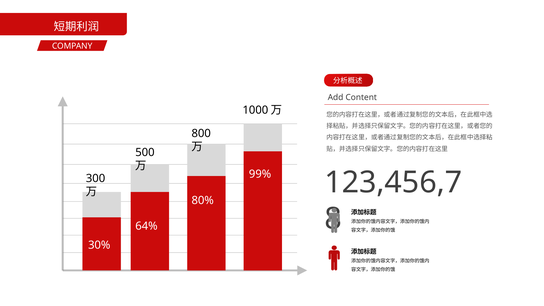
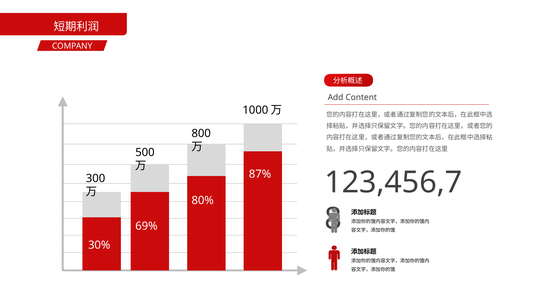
99%: 99% -> 87%
64%: 64% -> 69%
